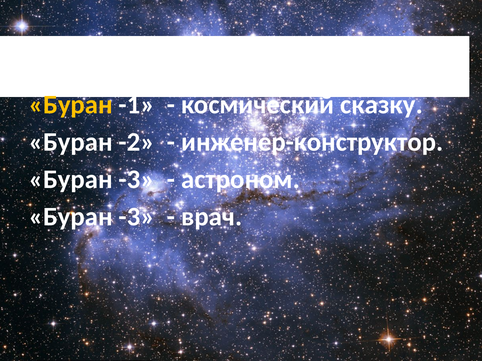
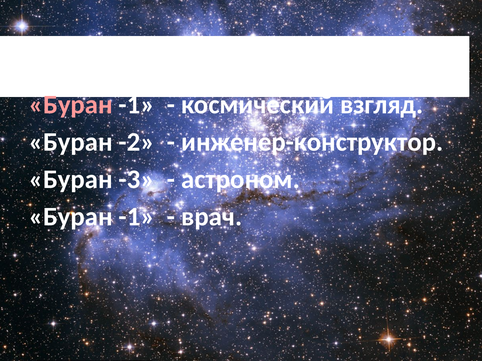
Буран at (71, 105) colour: yellow -> pink
сказку: сказку -> взгляд
-3 at (137, 217): -3 -> -1
